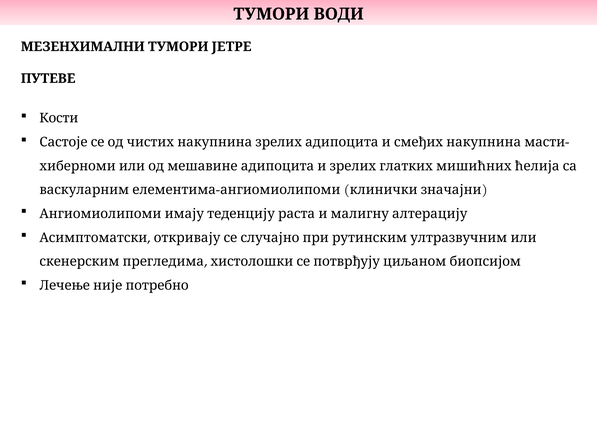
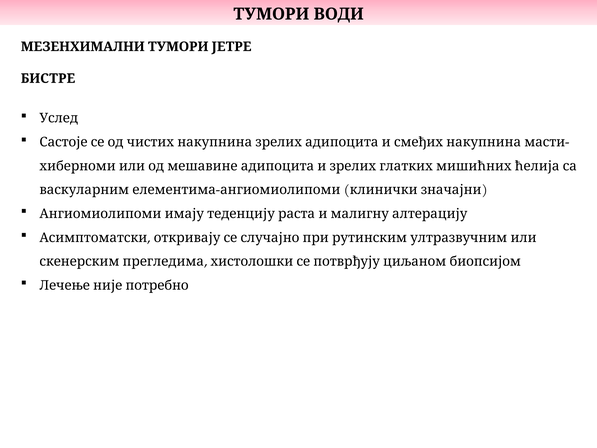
ПУТЕВЕ: ПУТЕВЕ -> БИСТРЕ
Кости: Кости -> Услед
